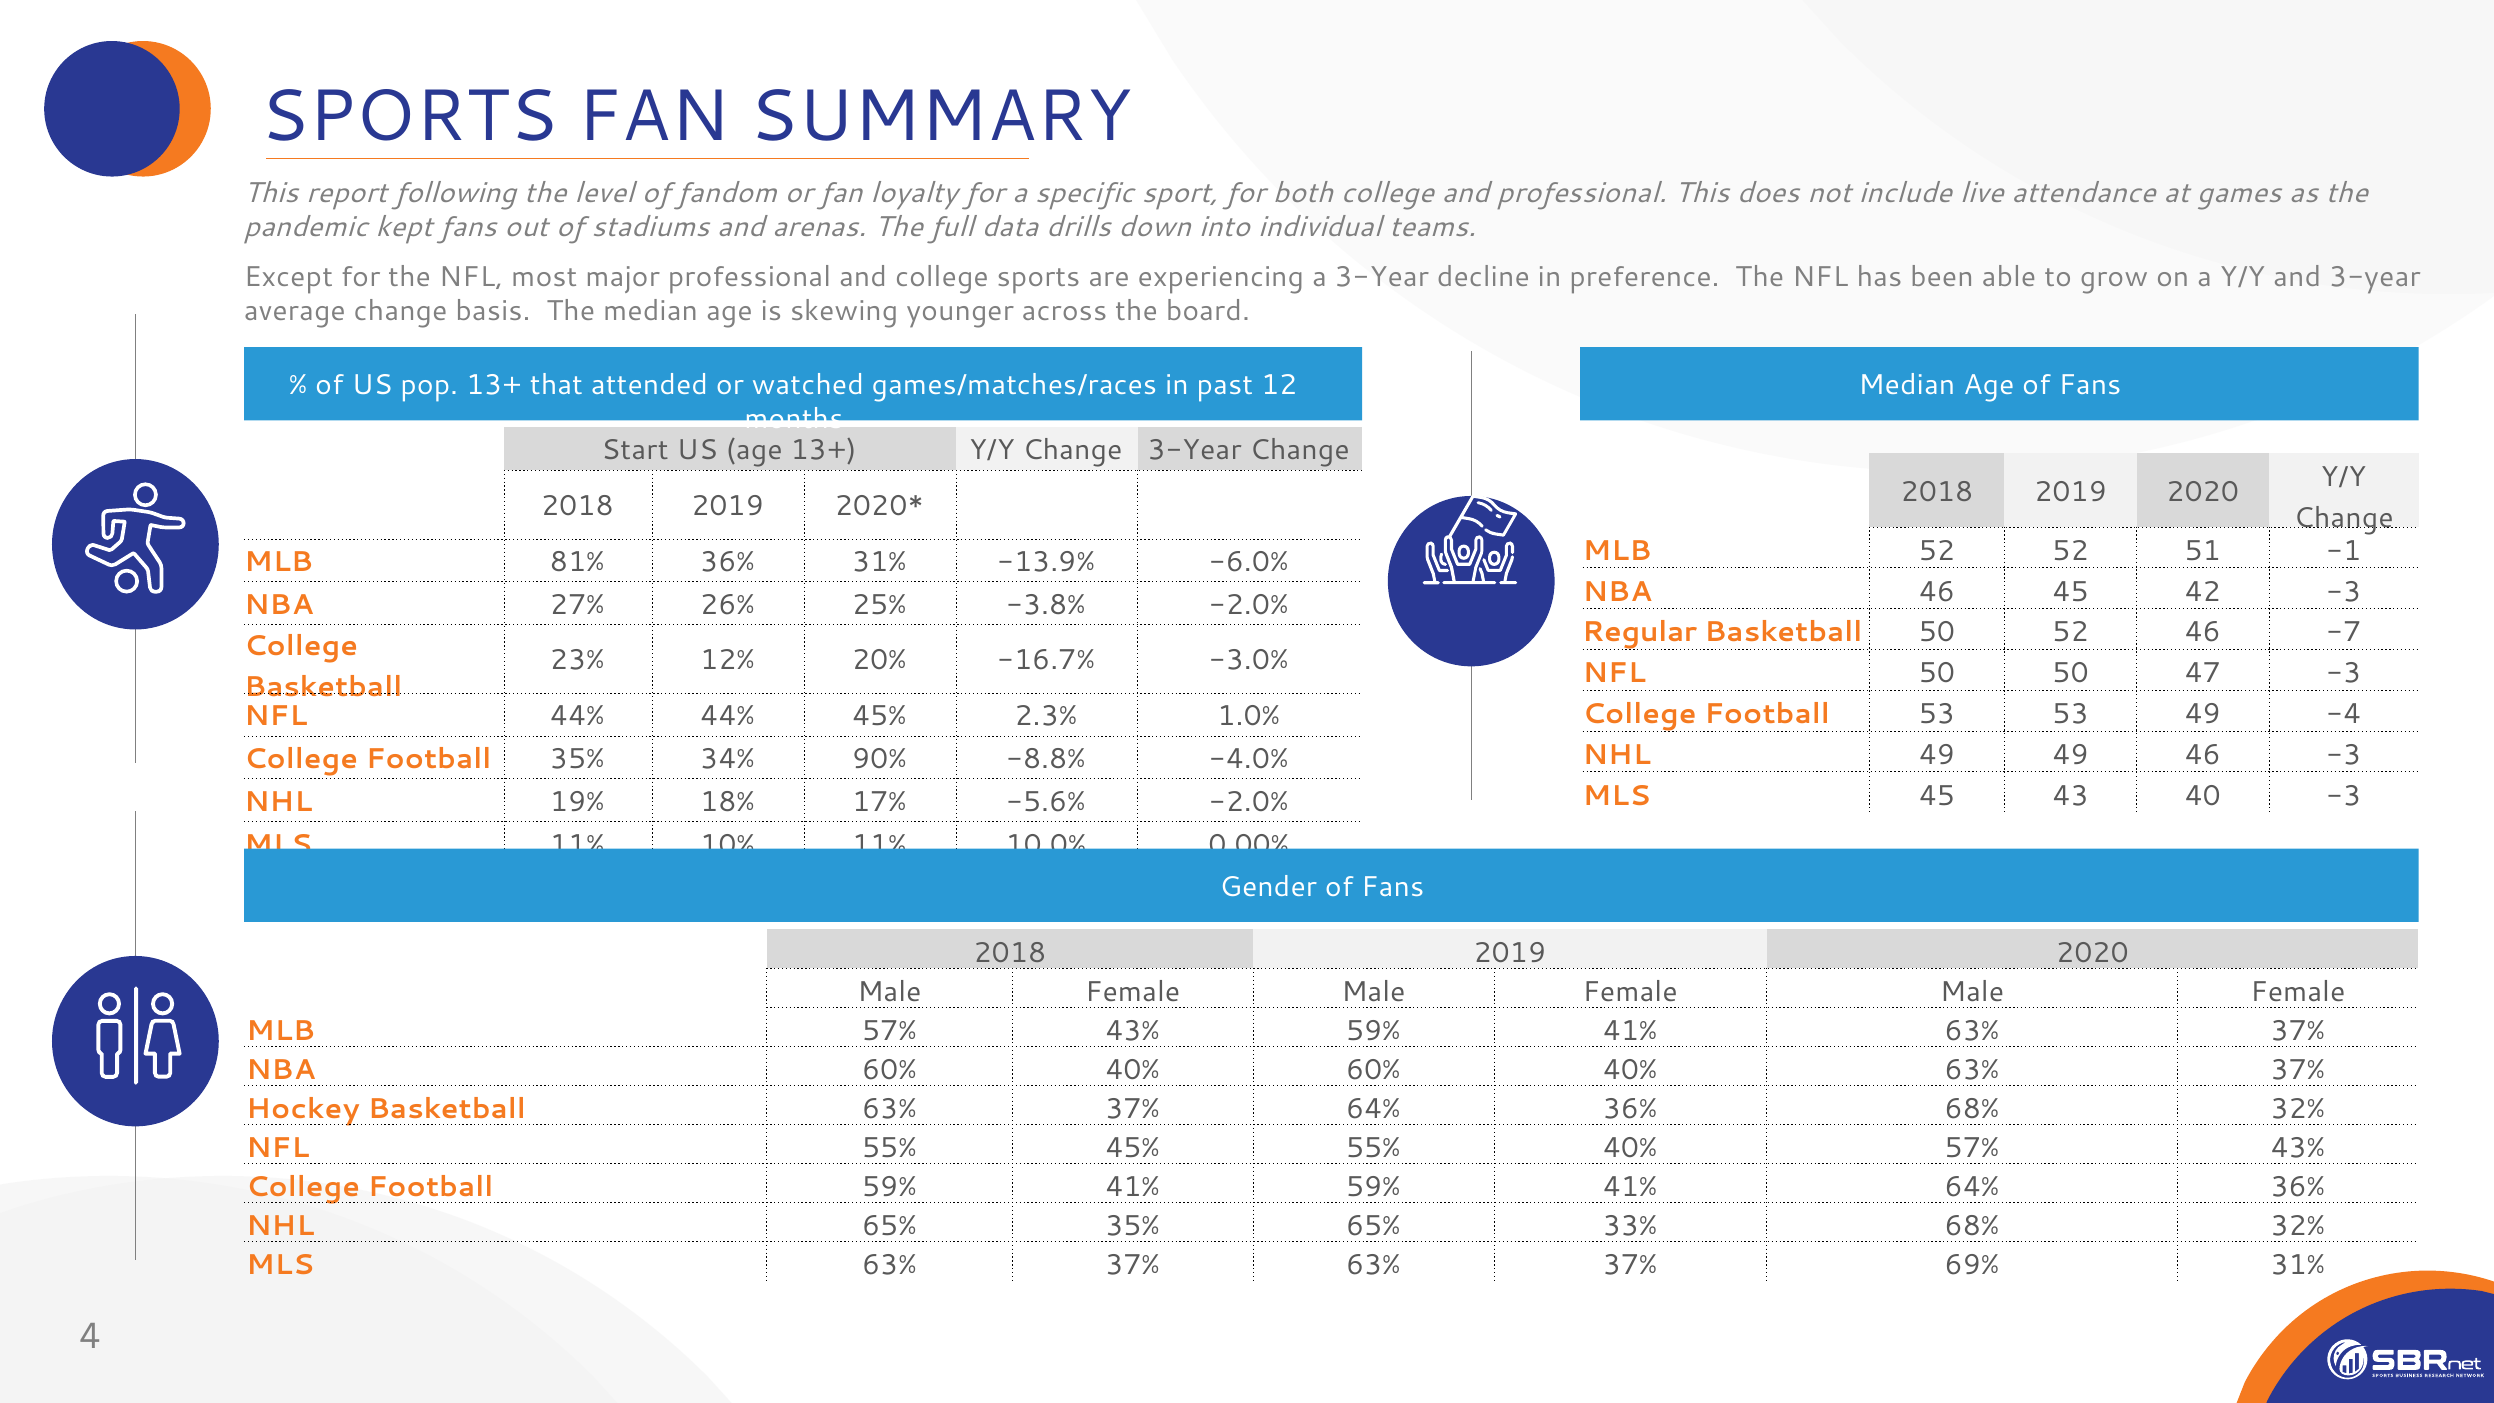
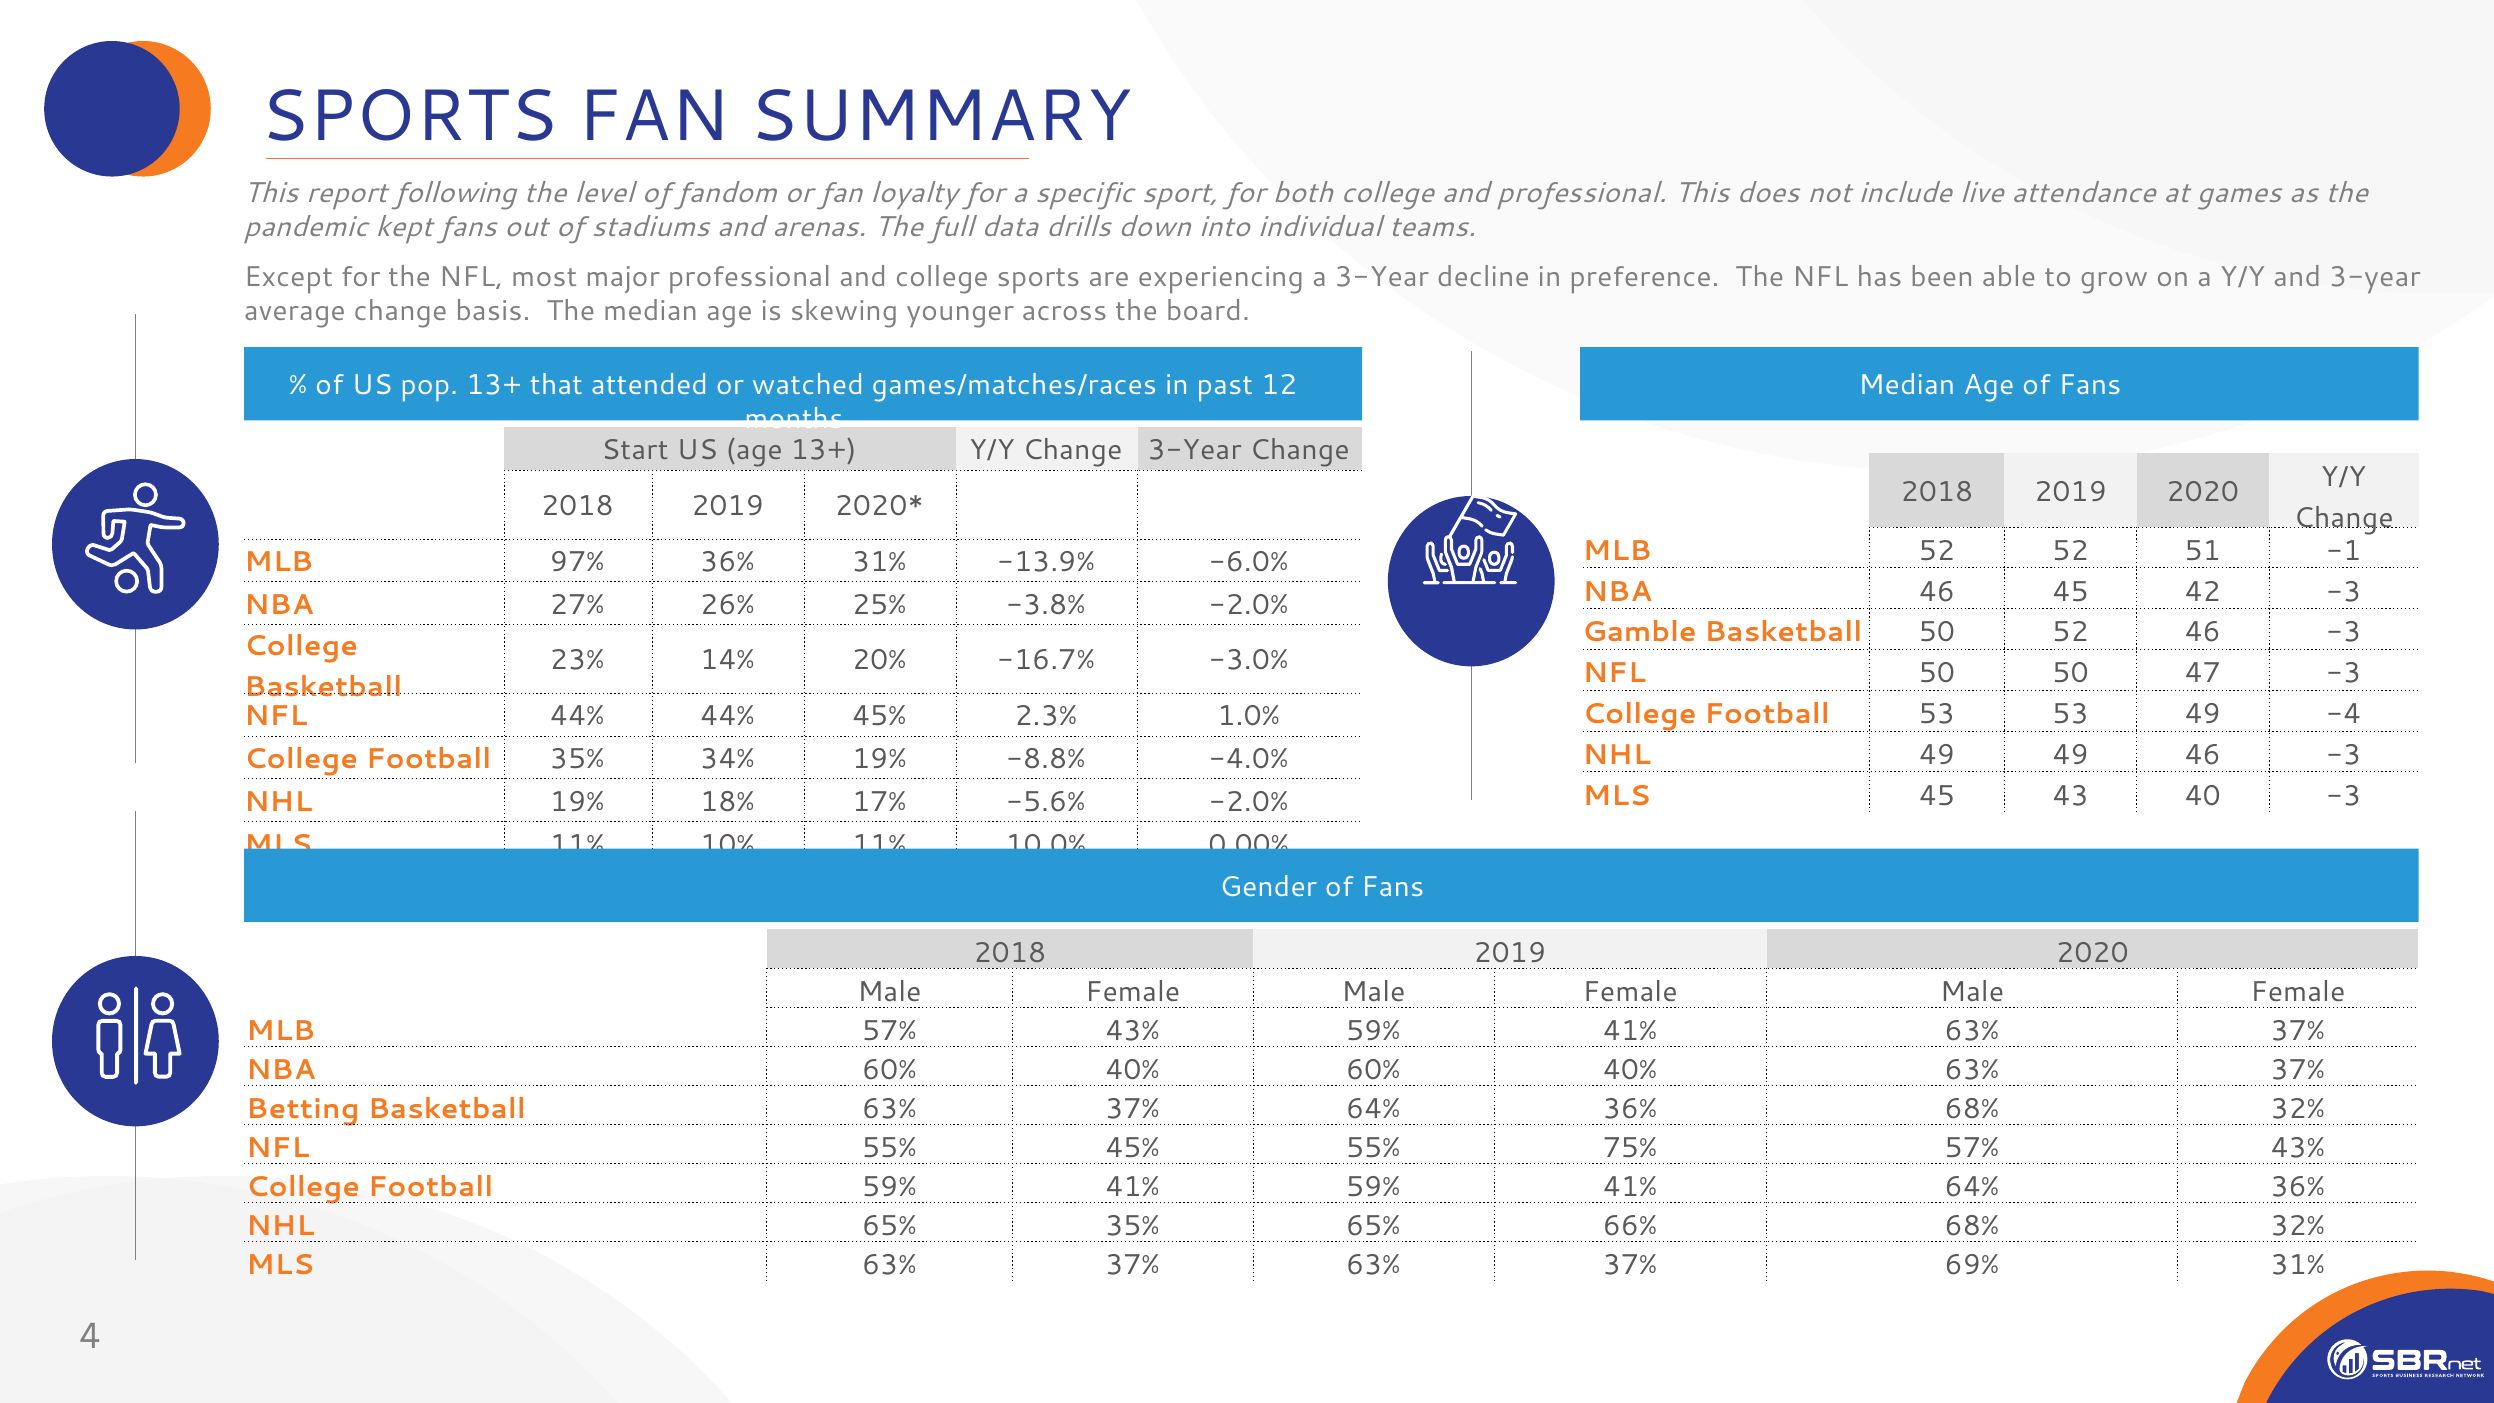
81%: 81% -> 97%
Regular: Regular -> Gamble
52 46 -7: -7 -> -3
12%: 12% -> 14%
34% 90%: 90% -> 19%
Hockey: Hockey -> Betting
55% 40%: 40% -> 75%
33%: 33% -> 66%
